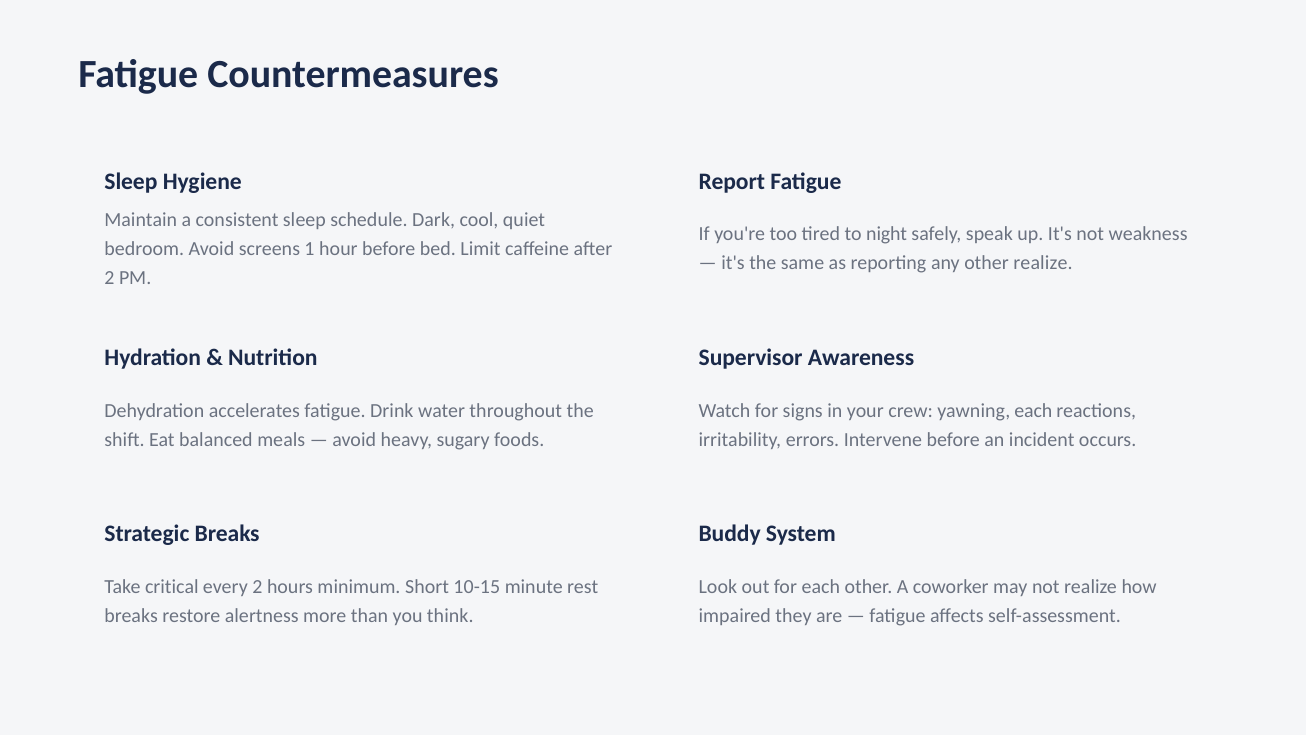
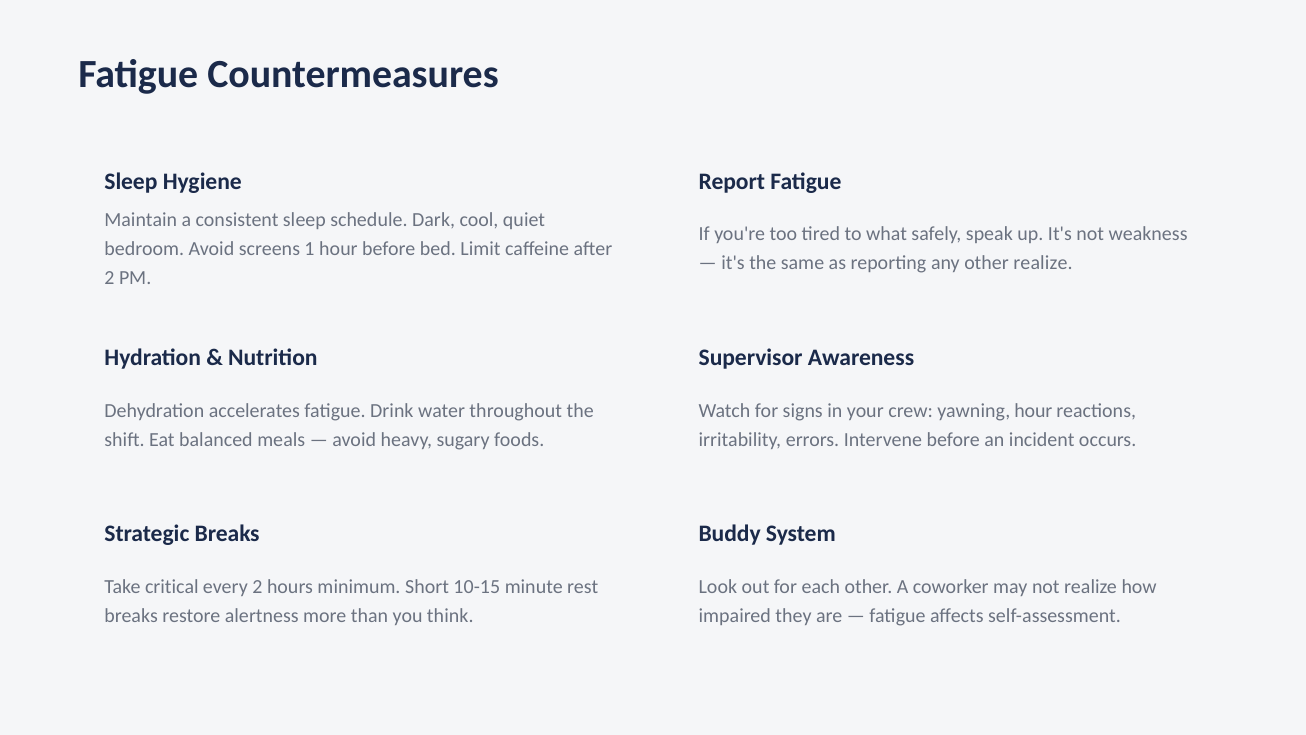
night: night -> what
yawning each: each -> hour
